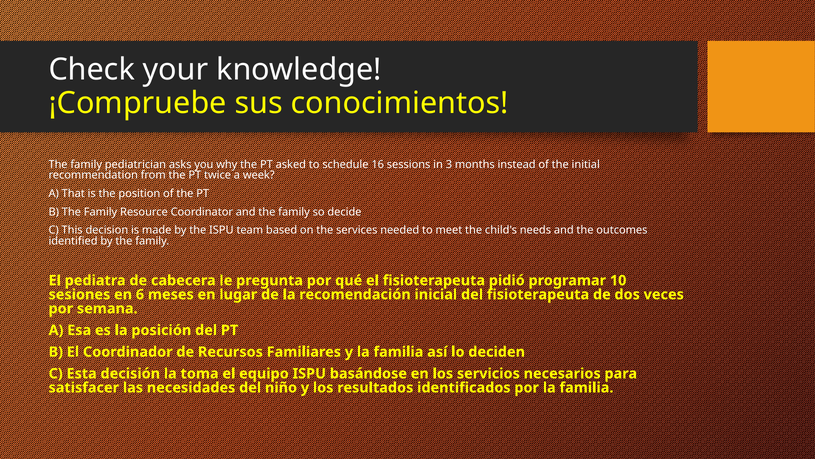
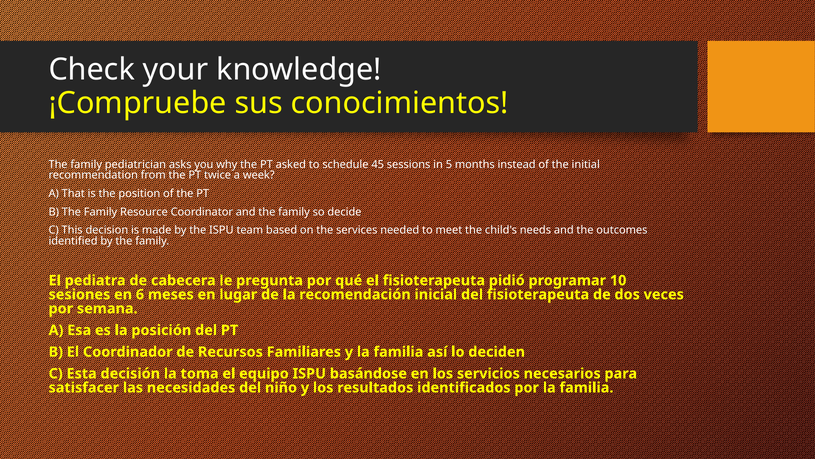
16: 16 -> 45
3: 3 -> 5
